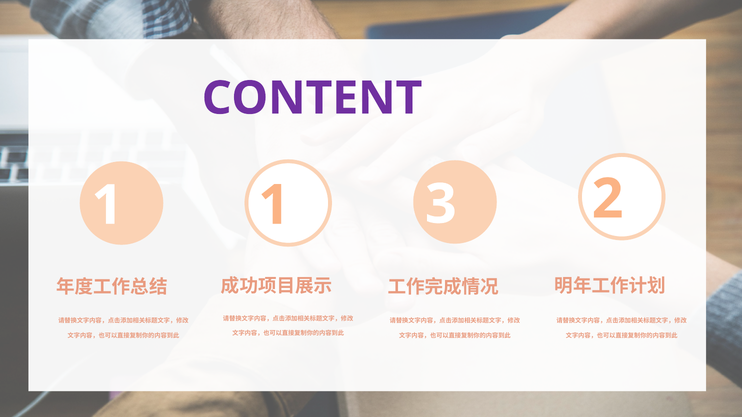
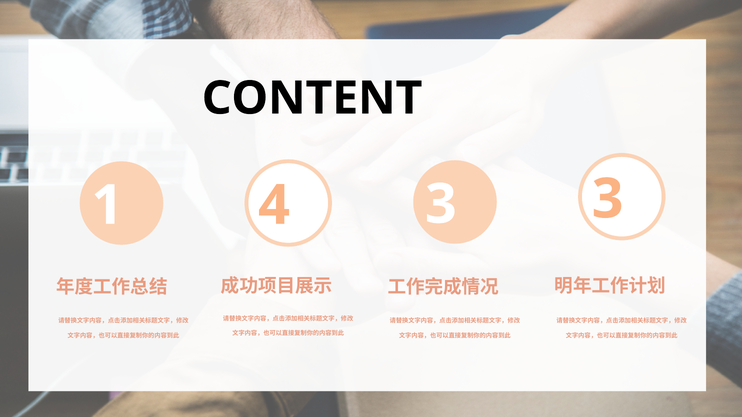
CONTENT colour: purple -> black
1 1: 1 -> 4
3 2: 2 -> 3
